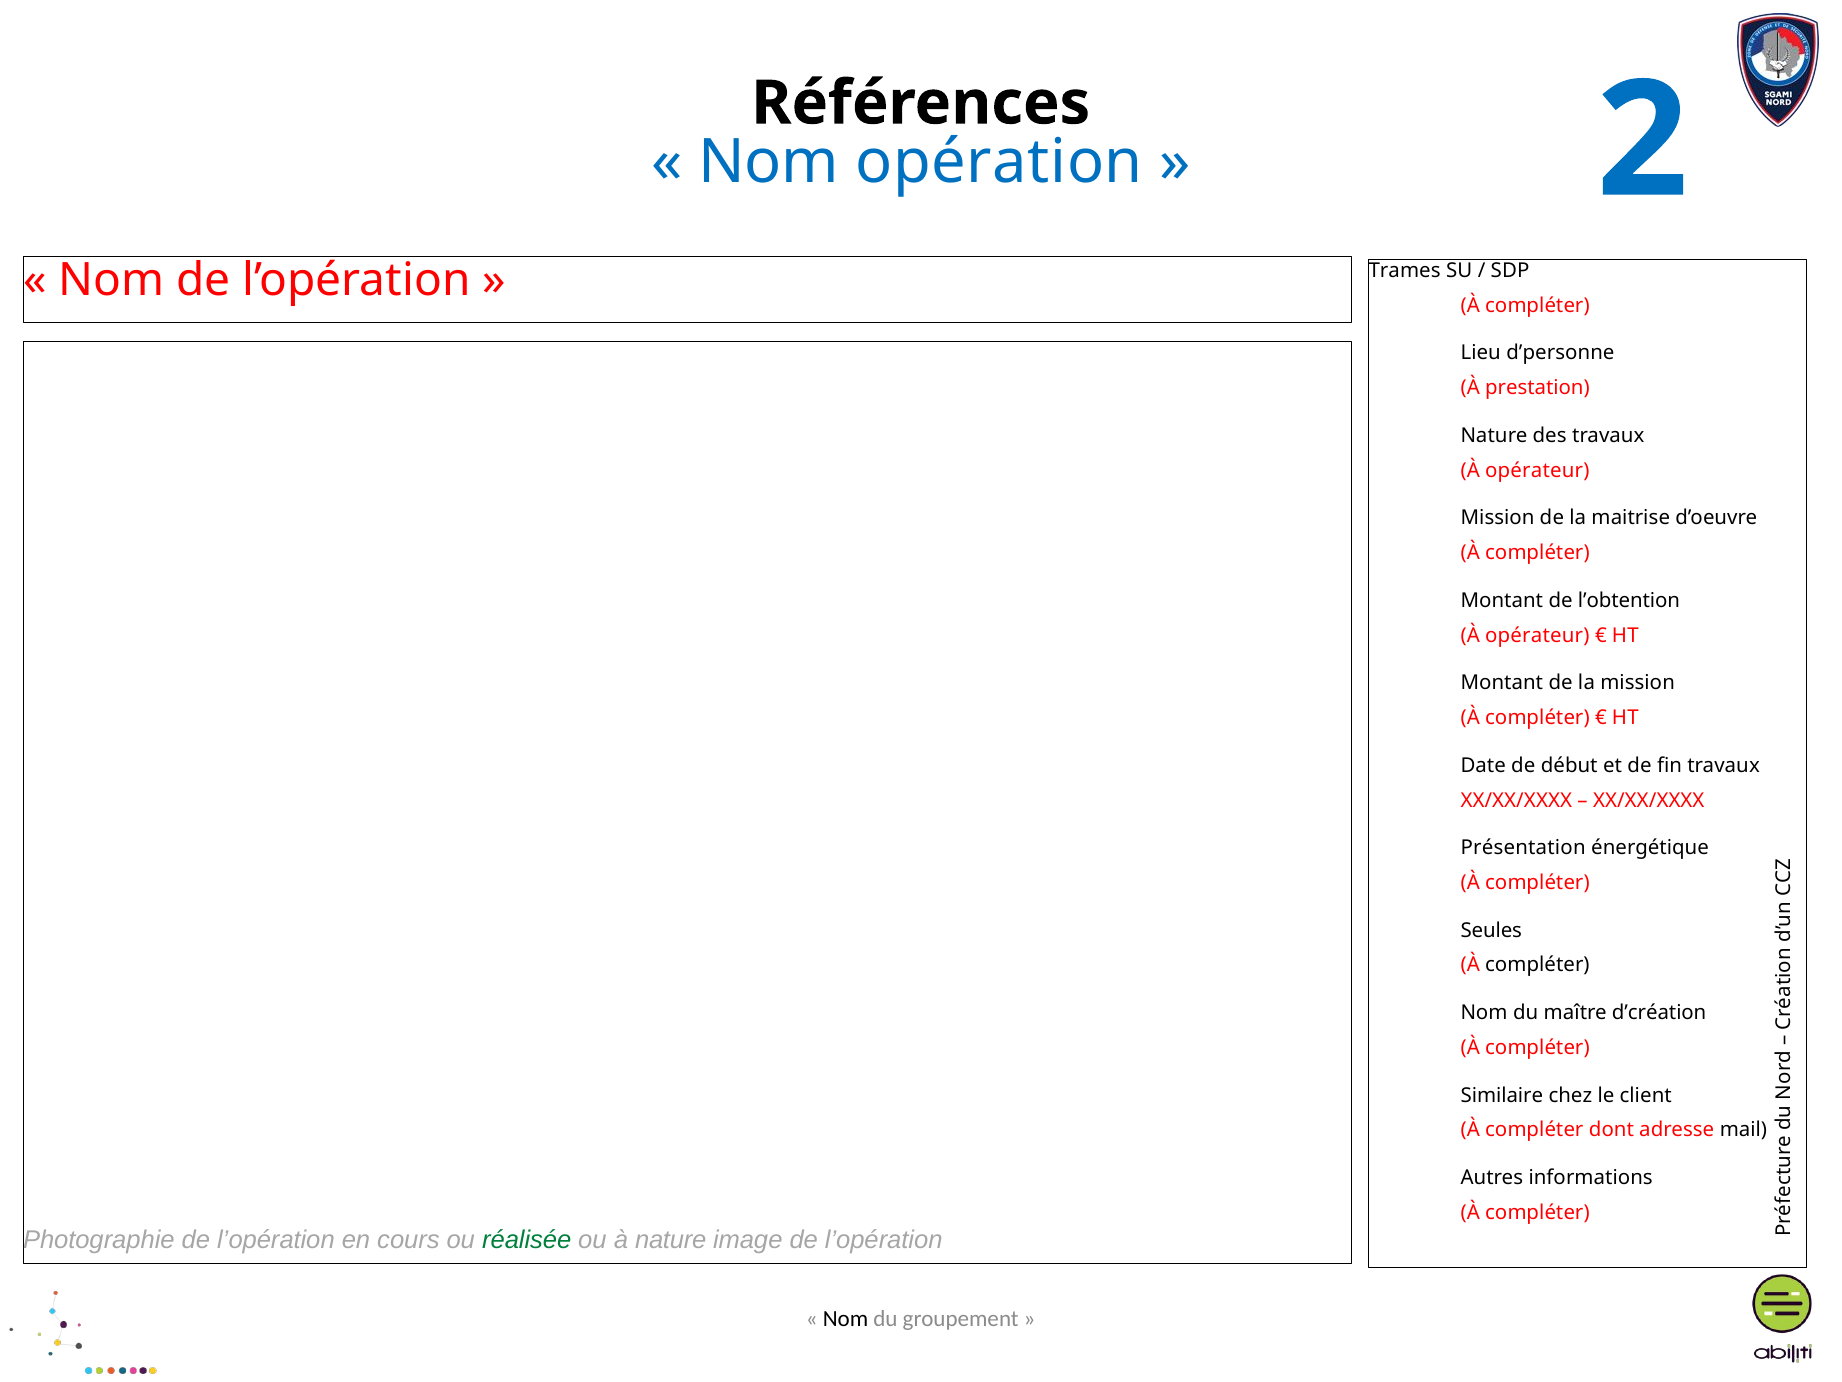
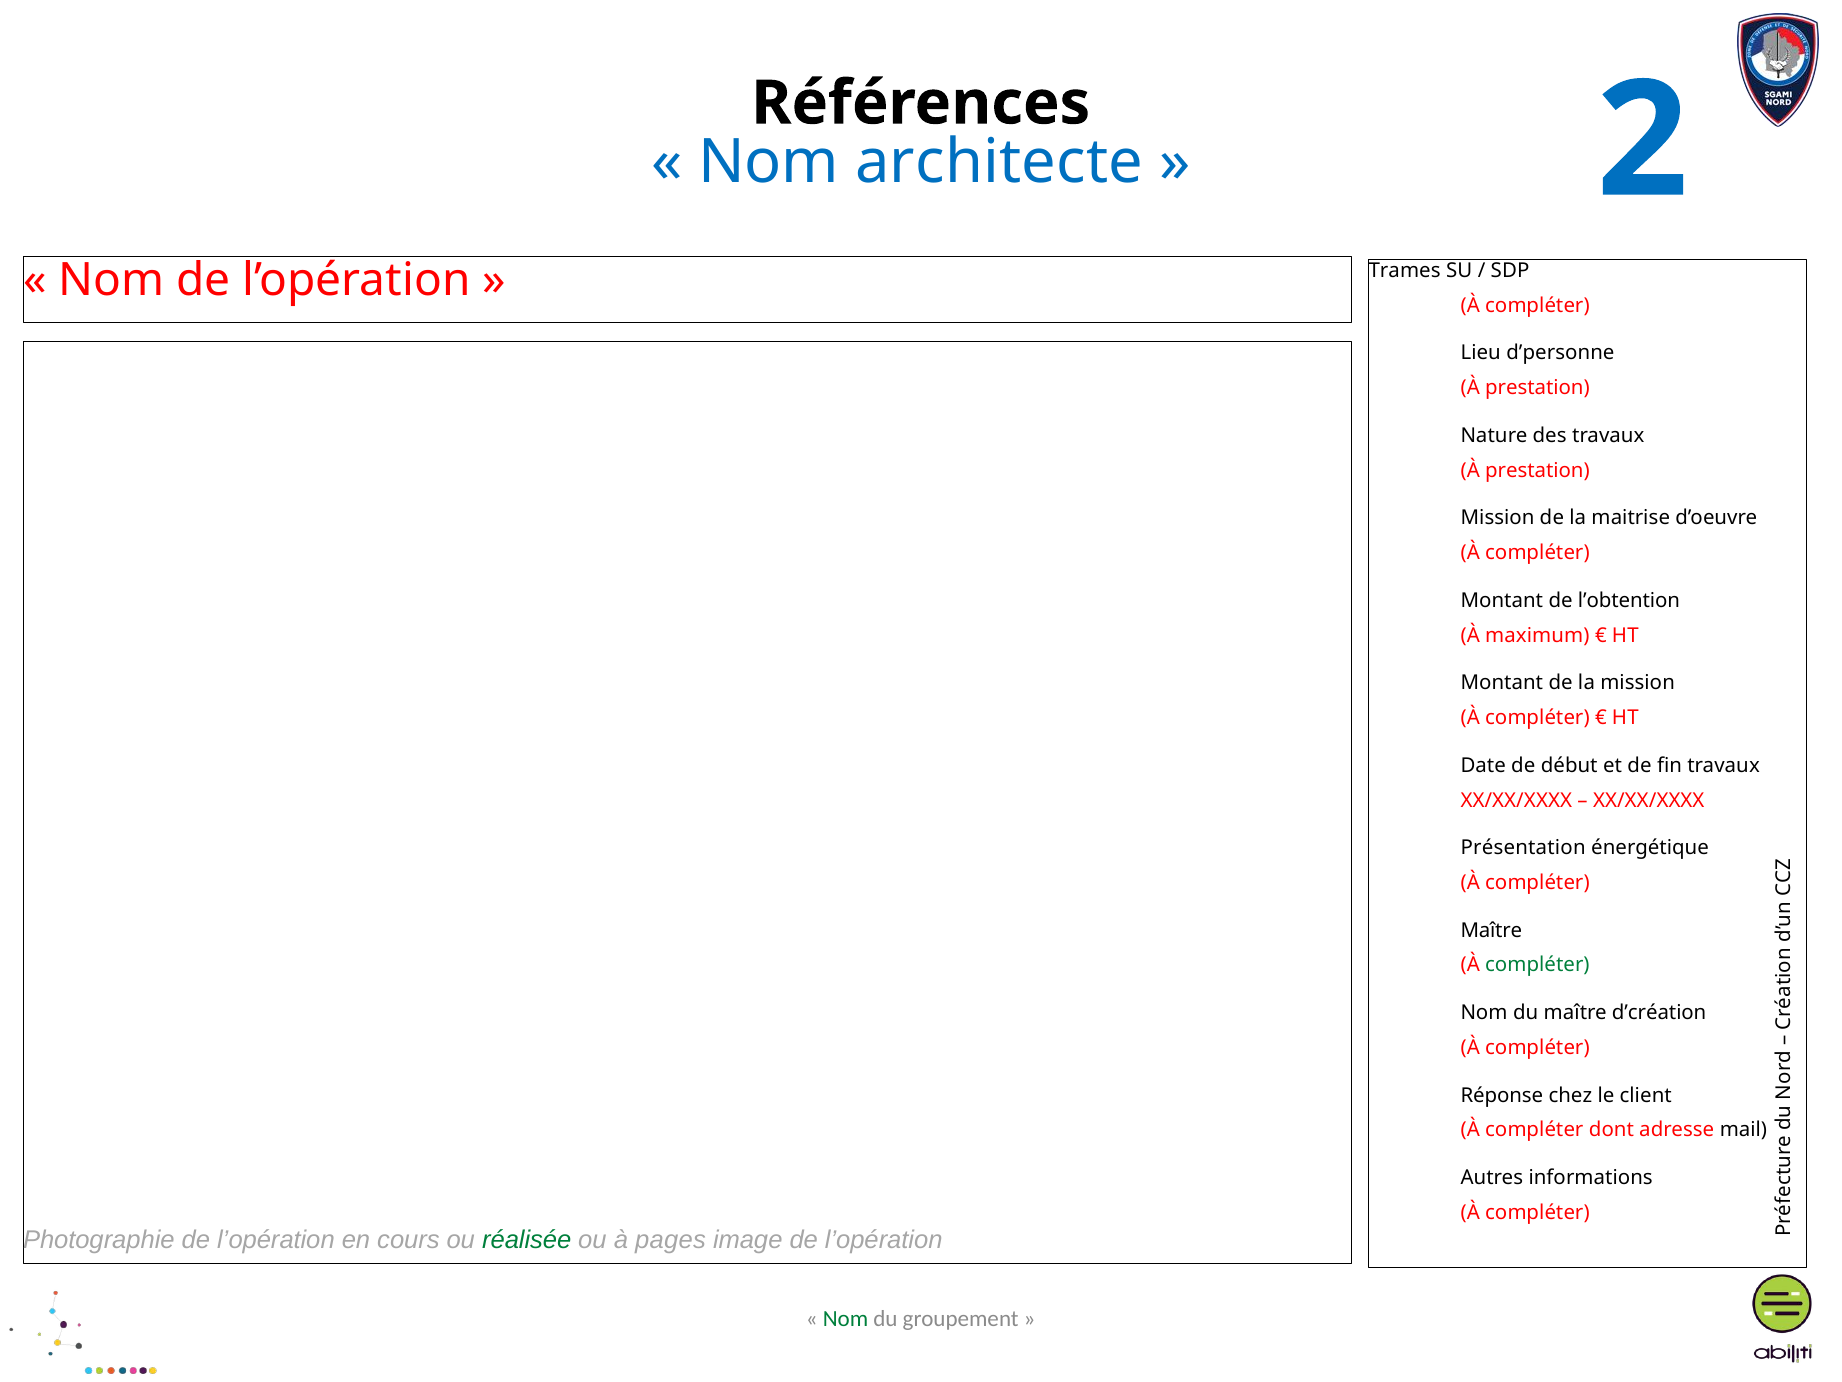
opération: opération -> architecte
opérateur at (1537, 470): opérateur -> prestation
opérateur at (1537, 635): opérateur -> maximum
Seules at (1491, 930): Seules -> Maître
compléter at (1537, 965) colour: black -> green
Similaire: Similaire -> Réponse
à nature: nature -> pages
Nom at (846, 1319) colour: black -> green
